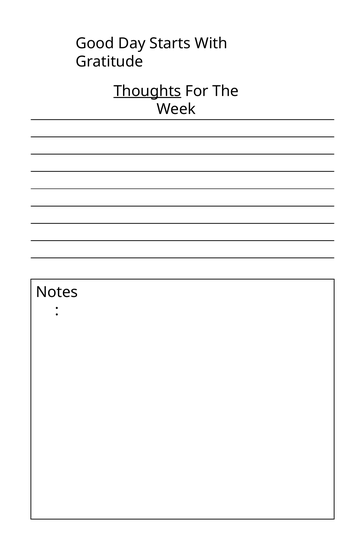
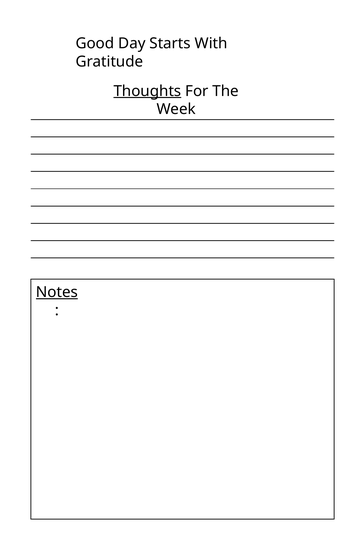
Notes underline: none -> present
